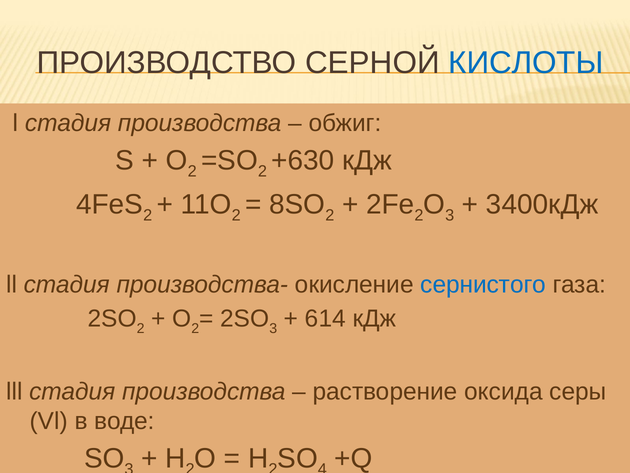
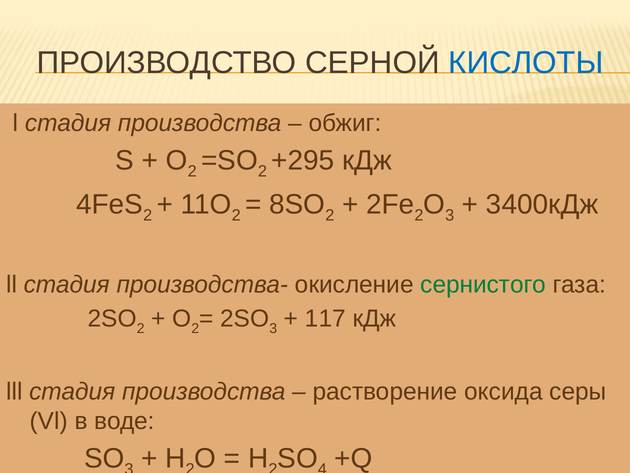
+630: +630 -> +295
сернистого colour: blue -> green
614: 614 -> 117
